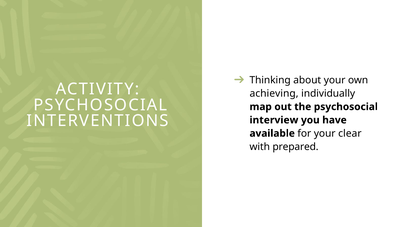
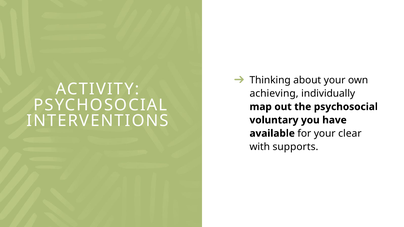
interview: interview -> voluntary
prepared: prepared -> supports
